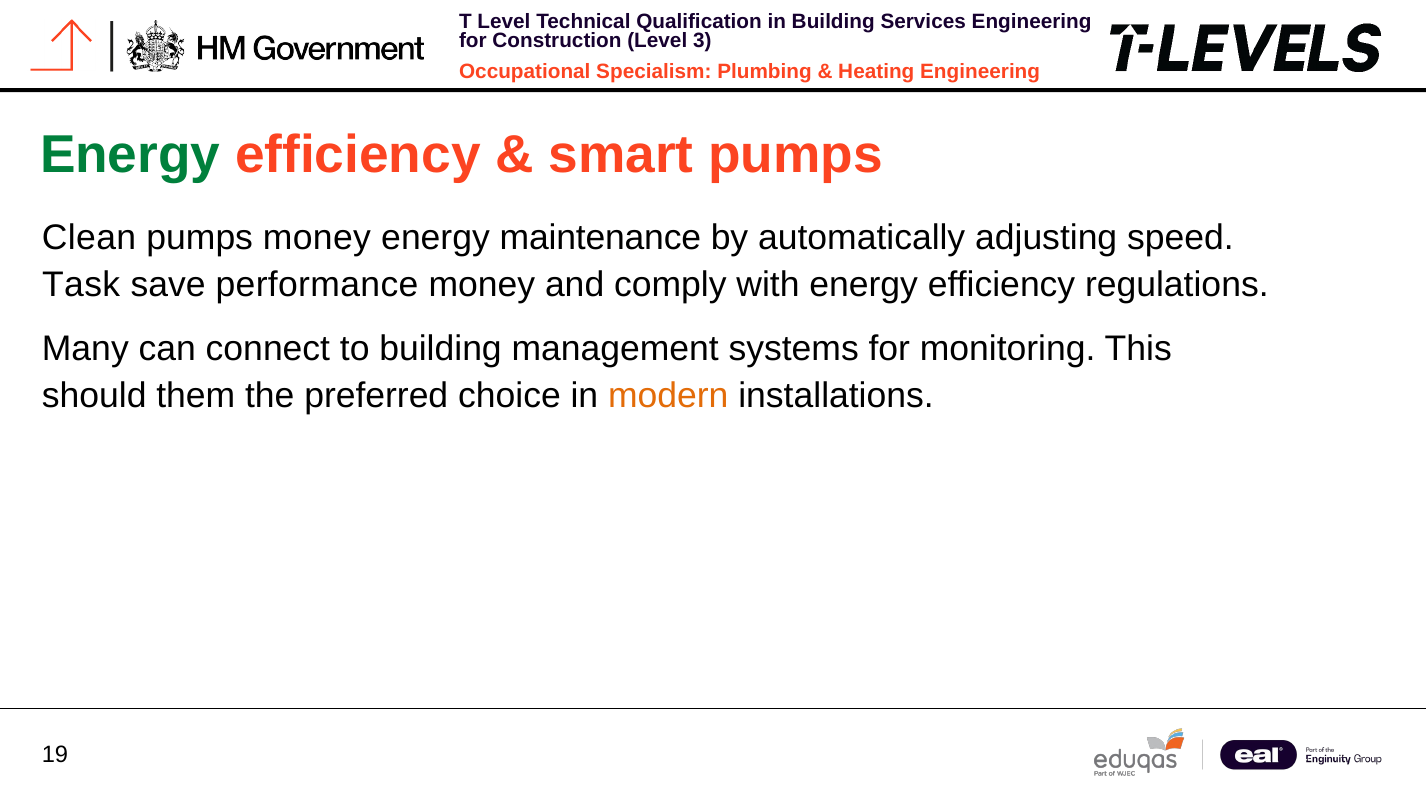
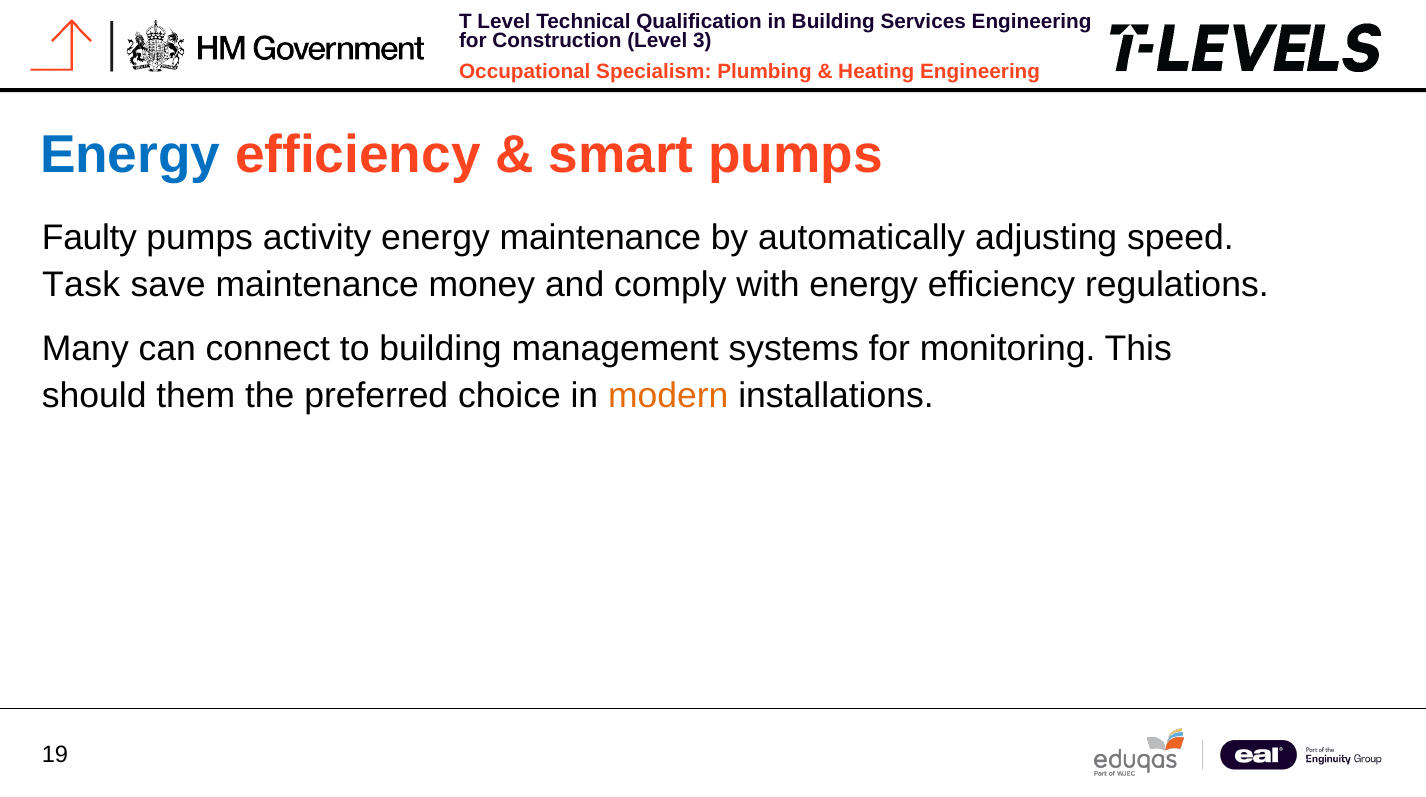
Energy at (130, 155) colour: green -> blue
Clean: Clean -> Faulty
pumps money: money -> activity
save performance: performance -> maintenance
